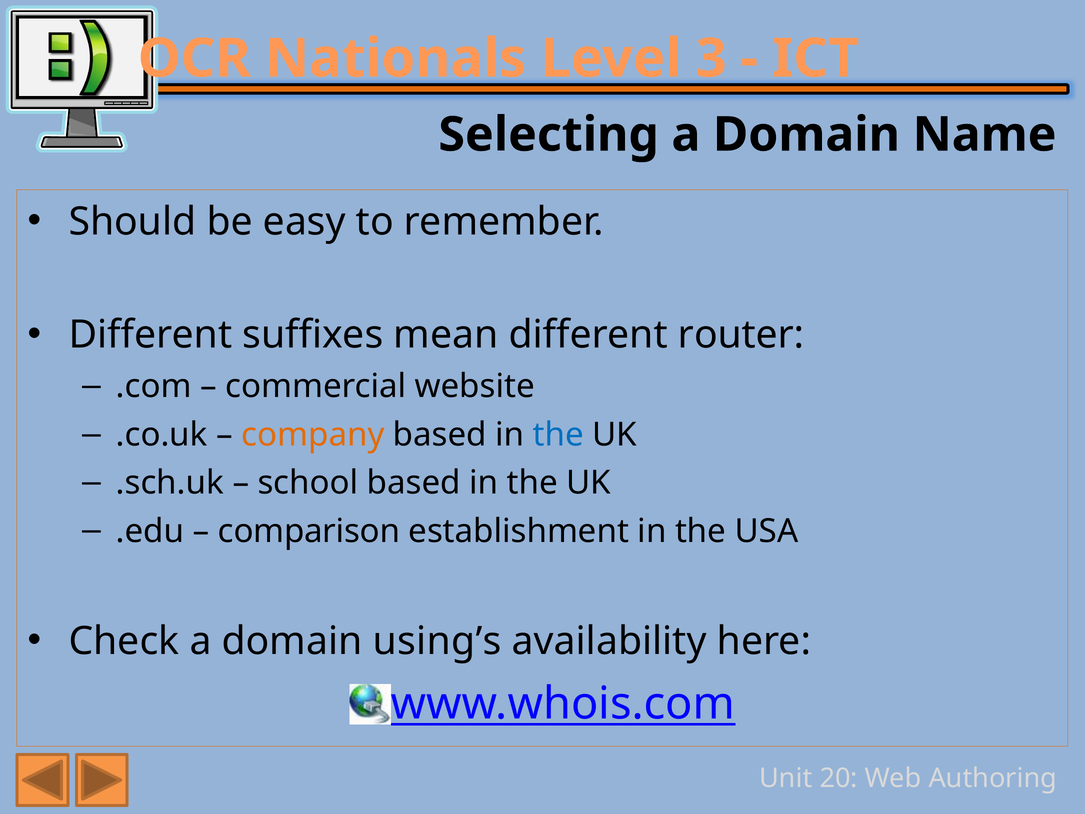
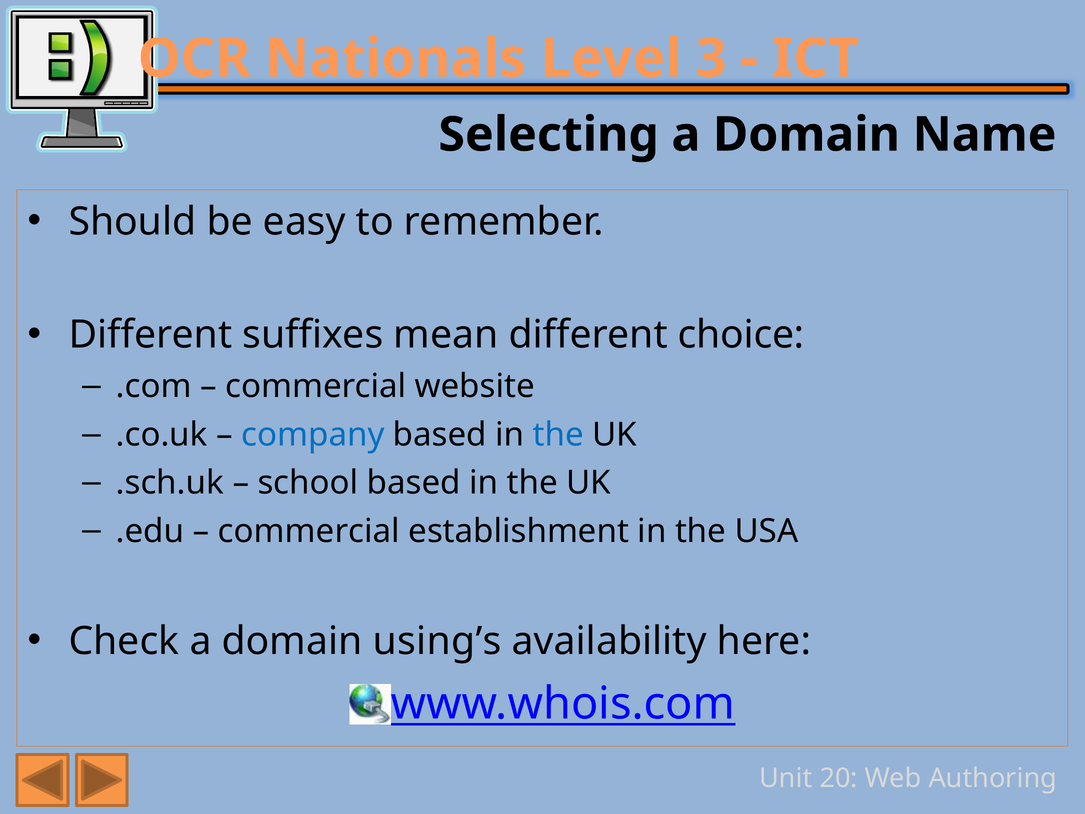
router: router -> choice
company colour: orange -> blue
comparison at (309, 531): comparison -> commercial
